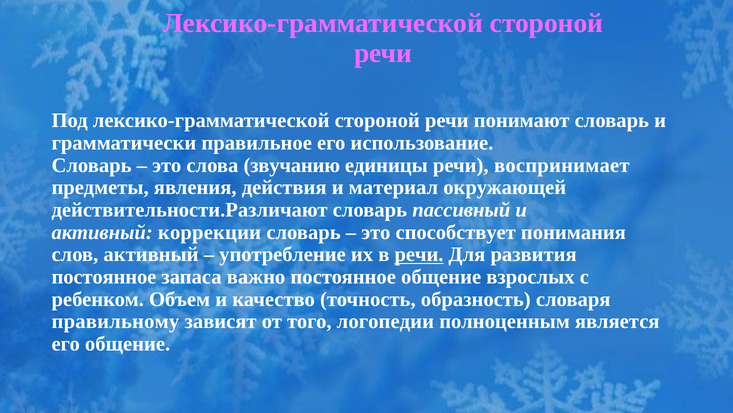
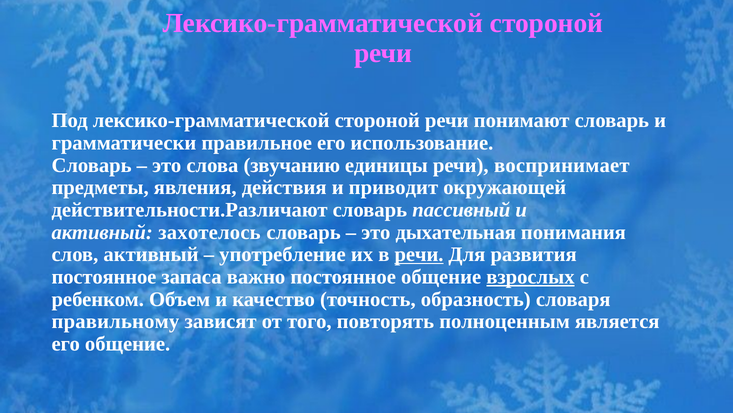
материал: материал -> приводит
коррекции: коррекции -> захотелось
способствует: способствует -> дыхательная
взрослых underline: none -> present
логопедии: логопедии -> повторять
